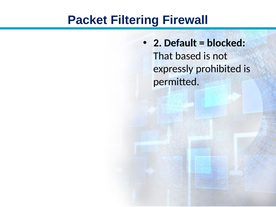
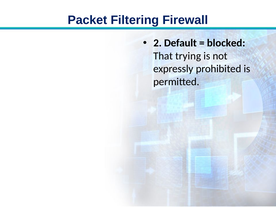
based: based -> trying
